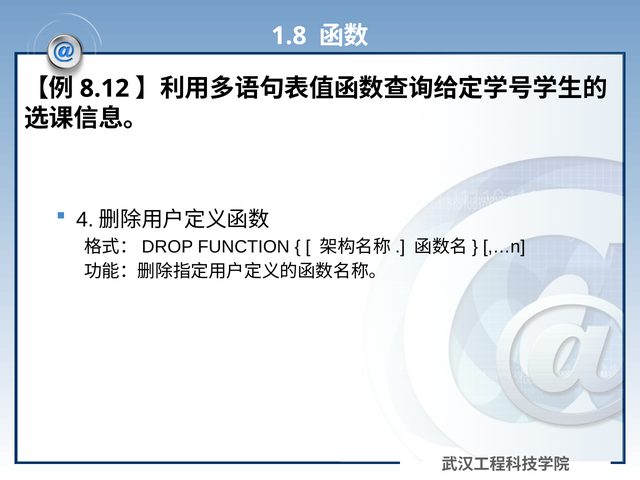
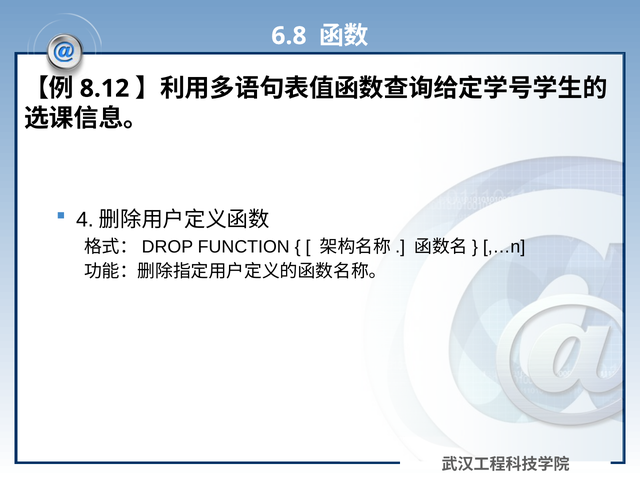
1.8: 1.8 -> 6.8
